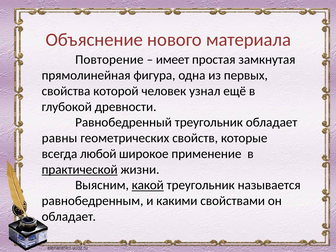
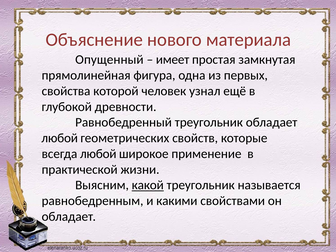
Повторение: Повторение -> Опущенный
равны at (60, 138): равны -> любой
практической underline: present -> none
